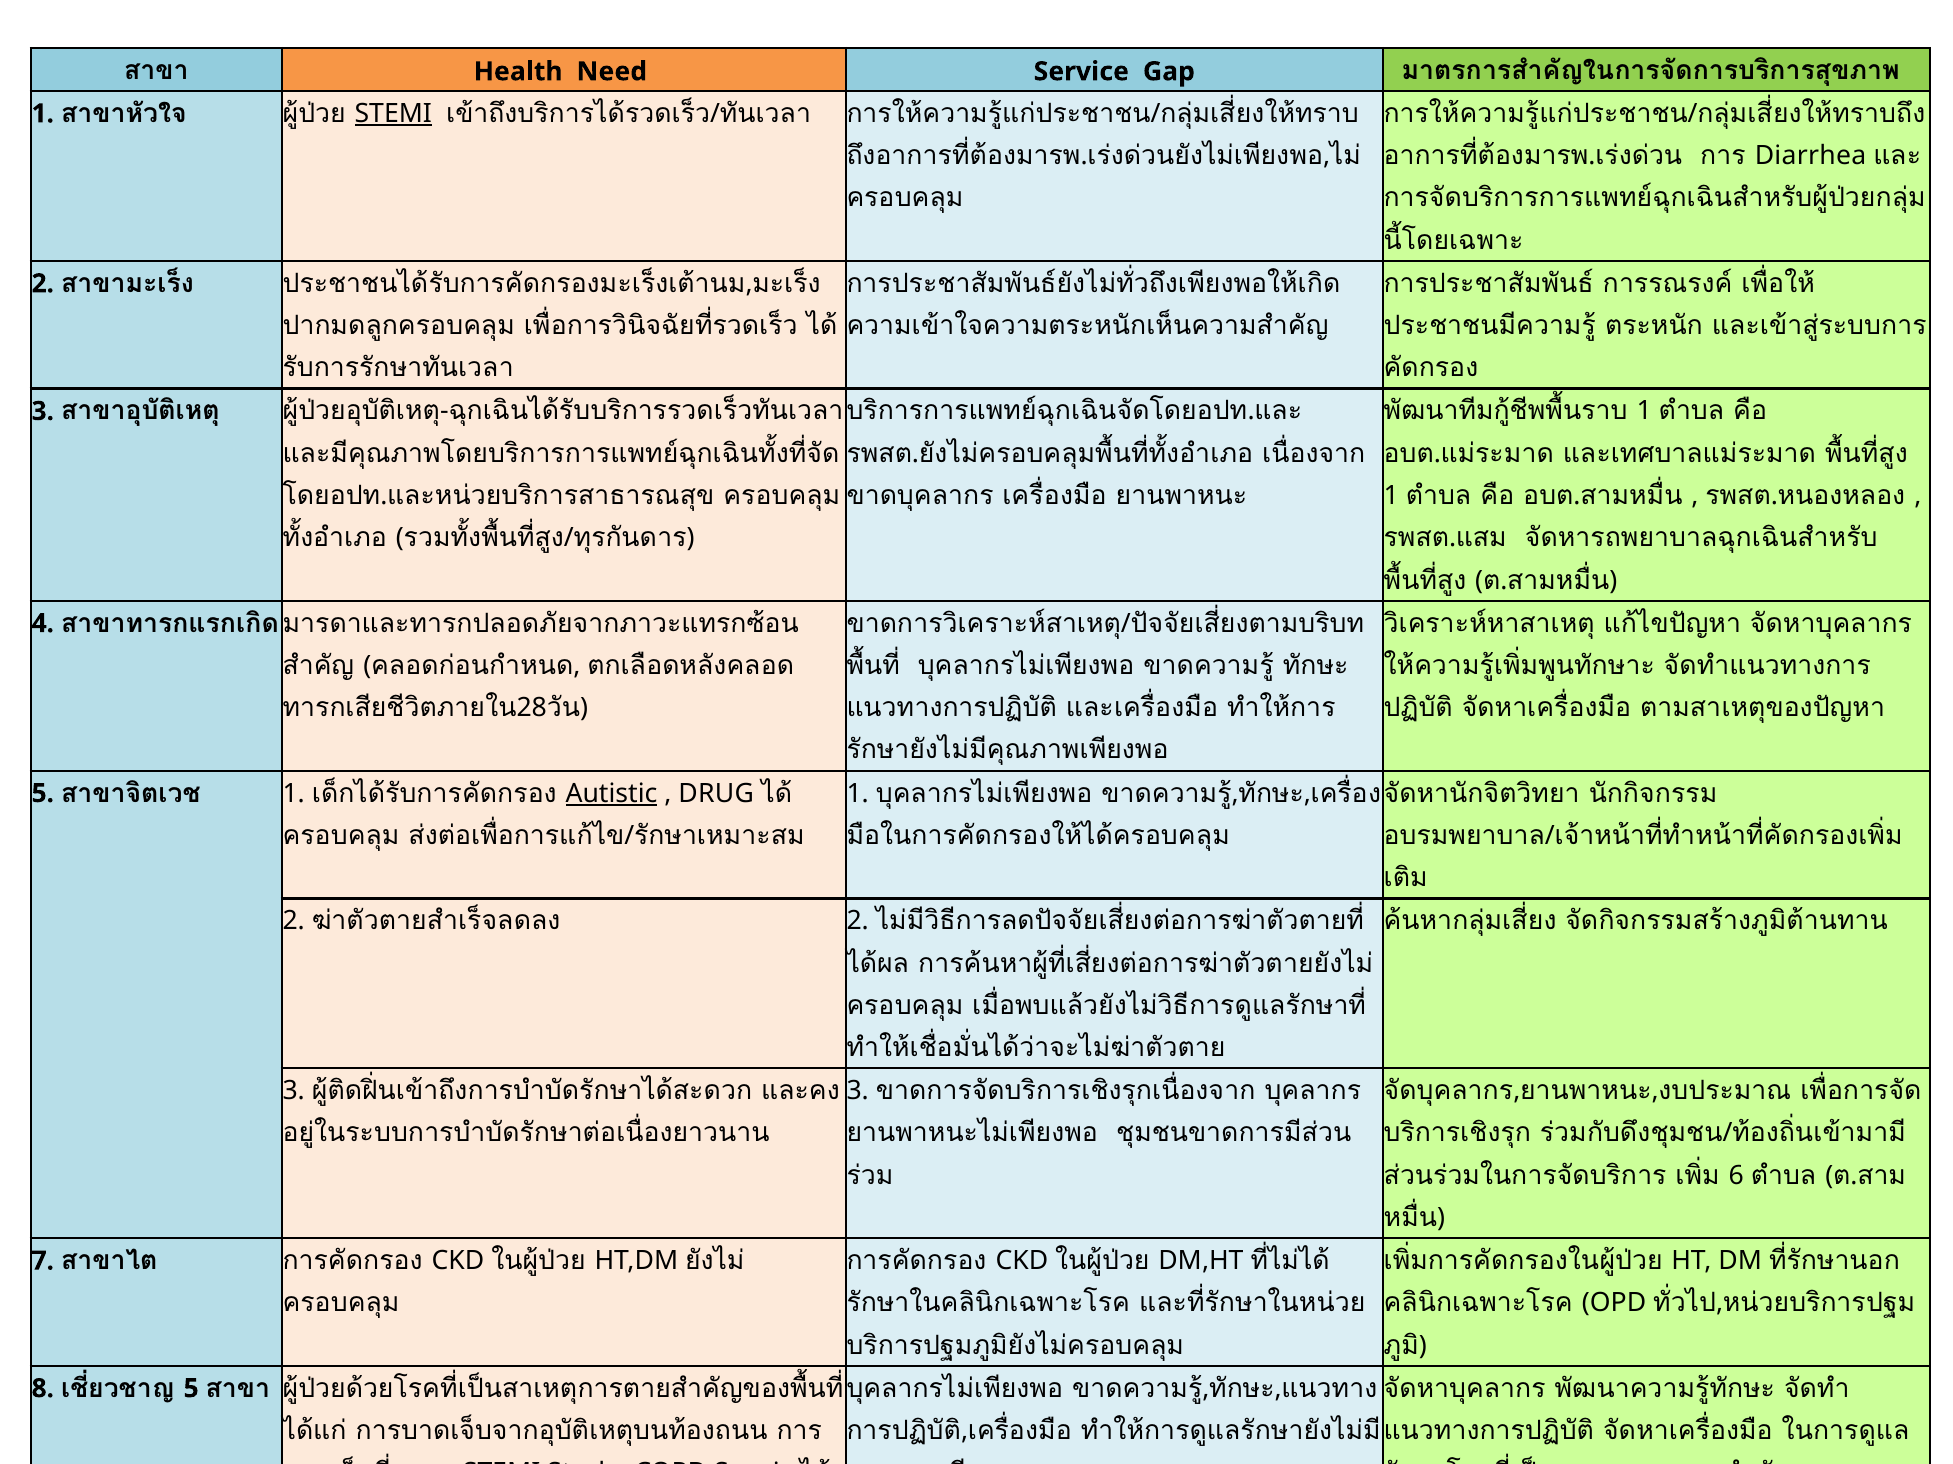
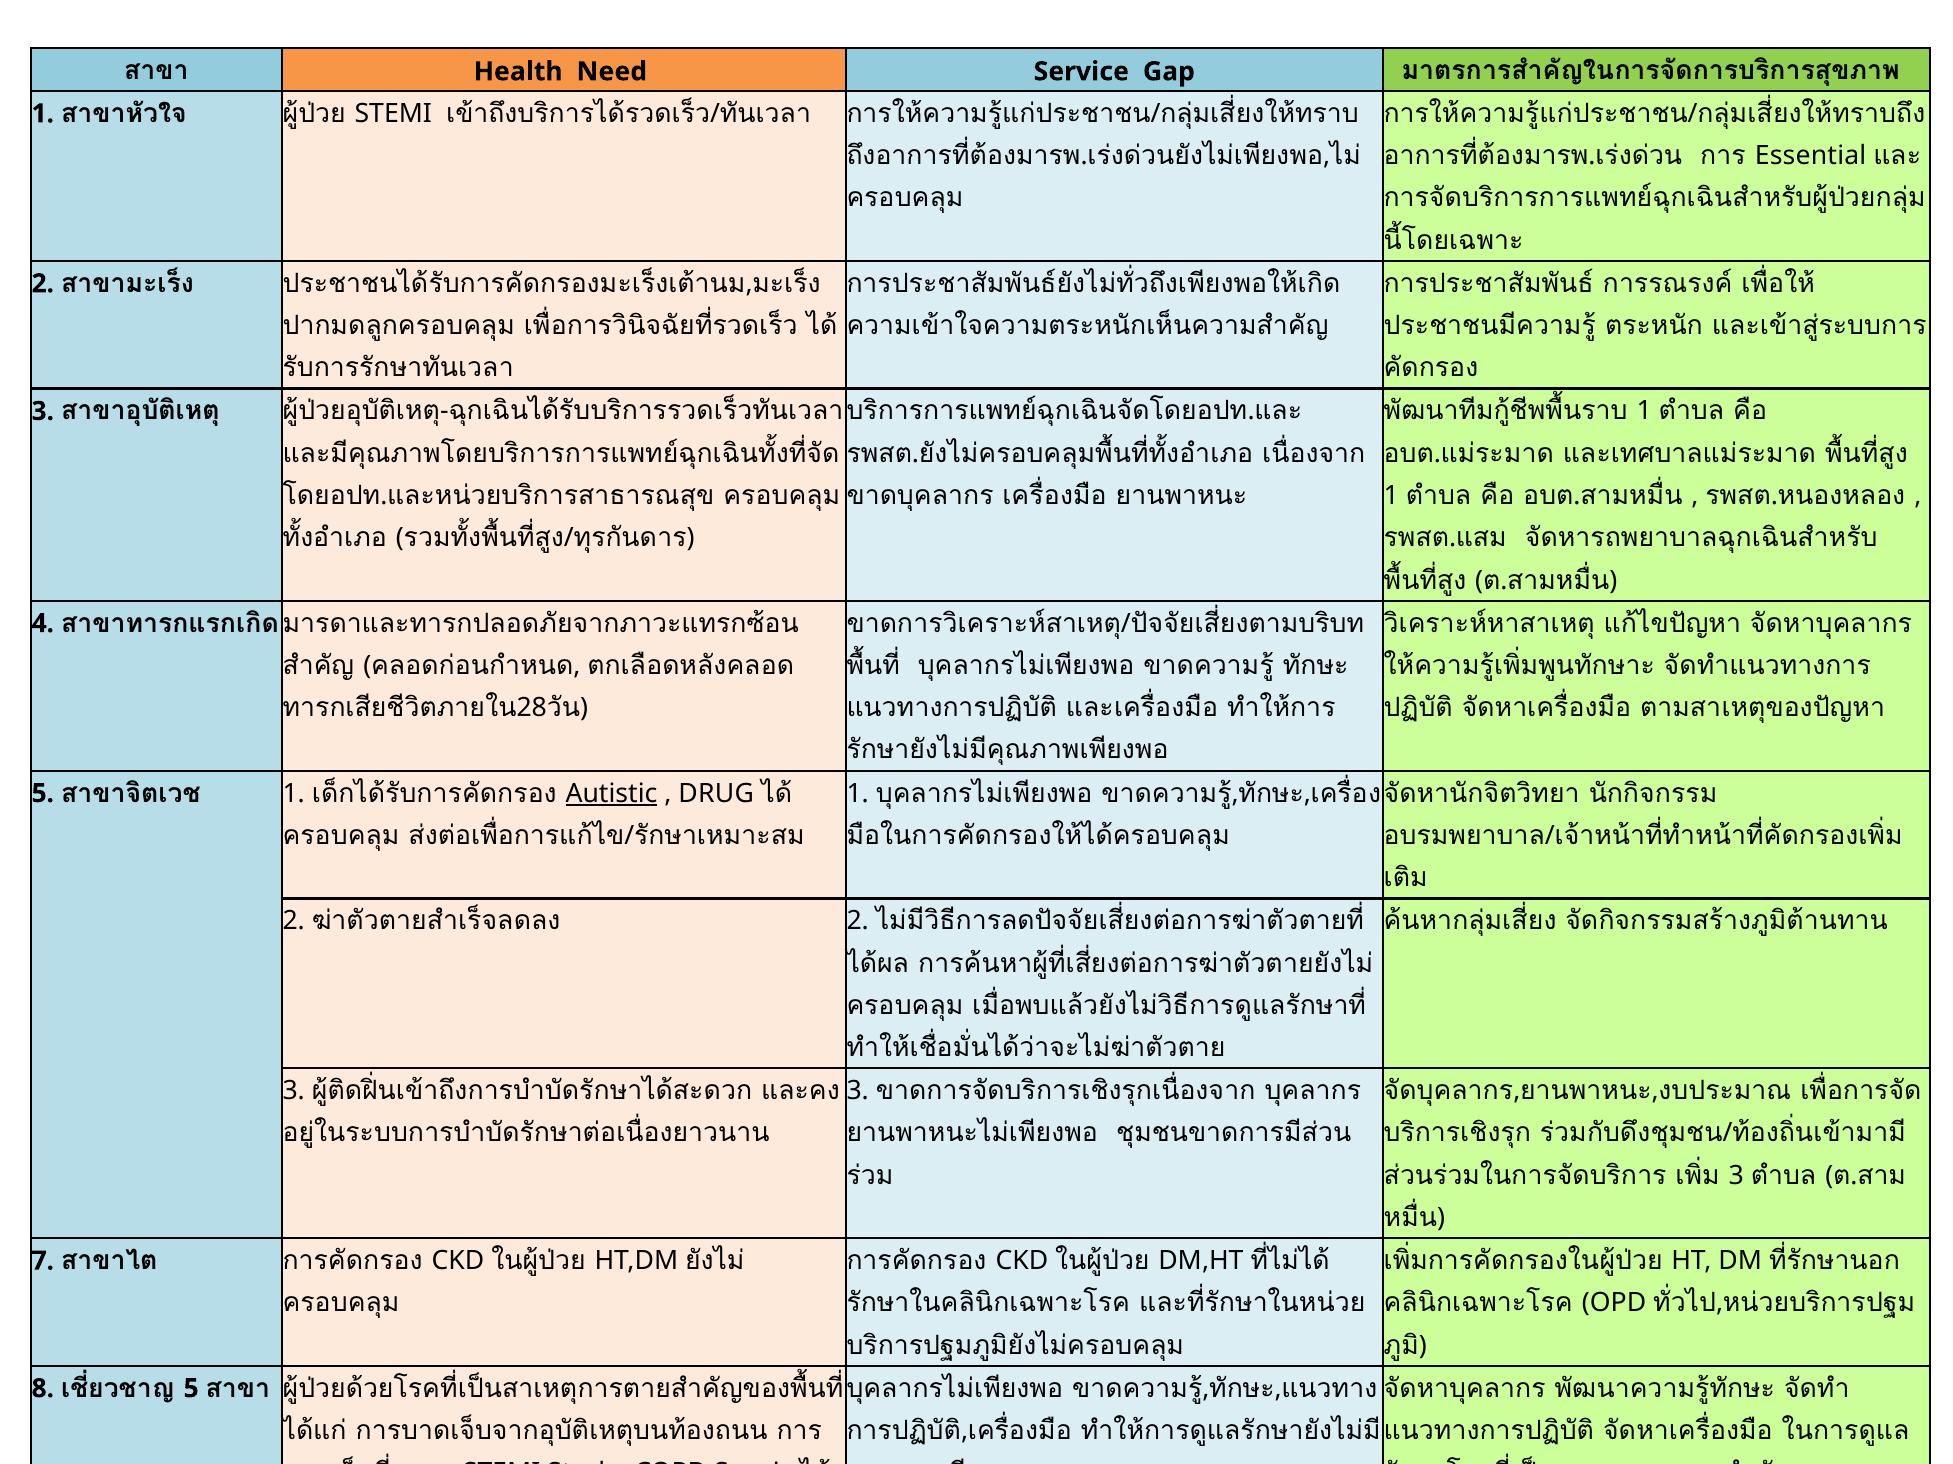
STEMI at (393, 114) underline: present -> none
Diarrhea: Diarrhea -> Essential
6 at (1736, 1176): 6 -> 3
